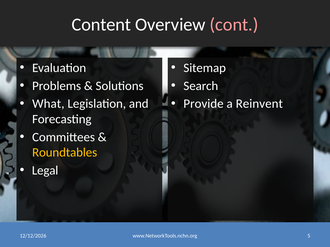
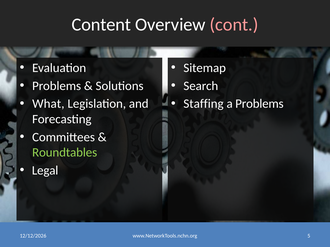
Provide: Provide -> Staffing
a Reinvent: Reinvent -> Problems
Roundtables colour: yellow -> light green
